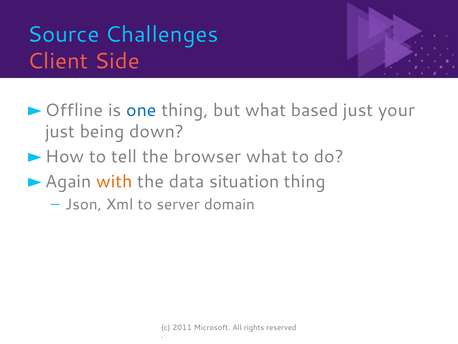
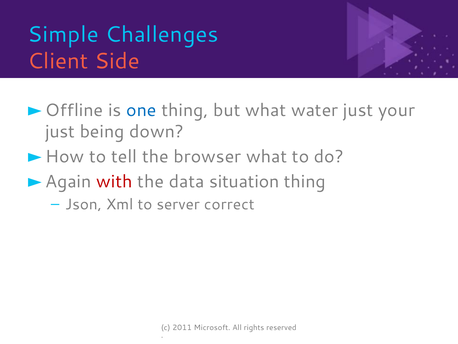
Source: Source -> Simple
based: based -> water
with colour: orange -> red
domain: domain -> correct
